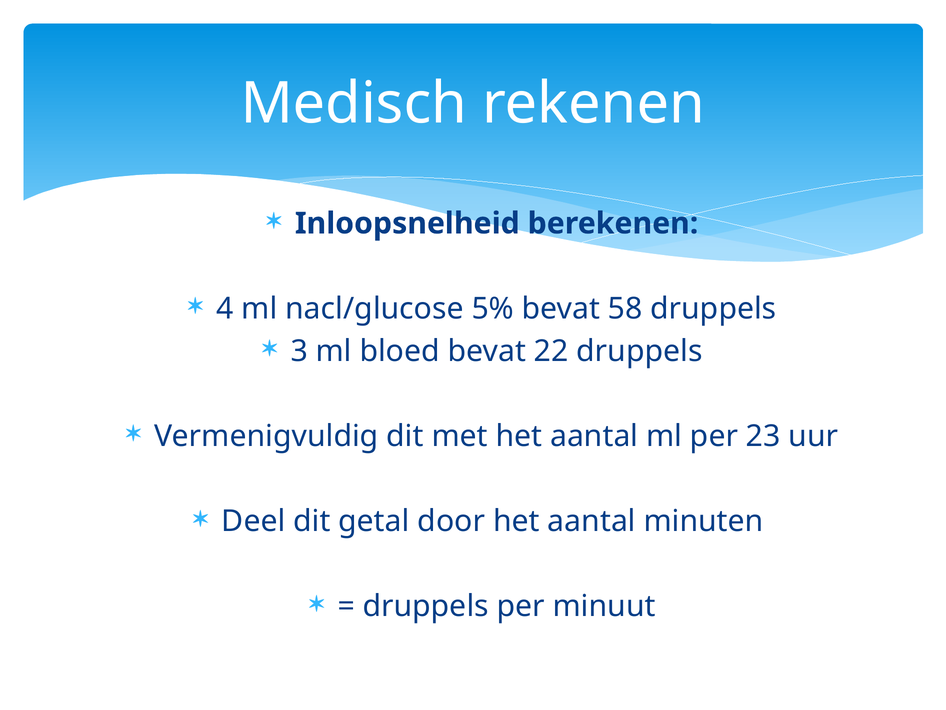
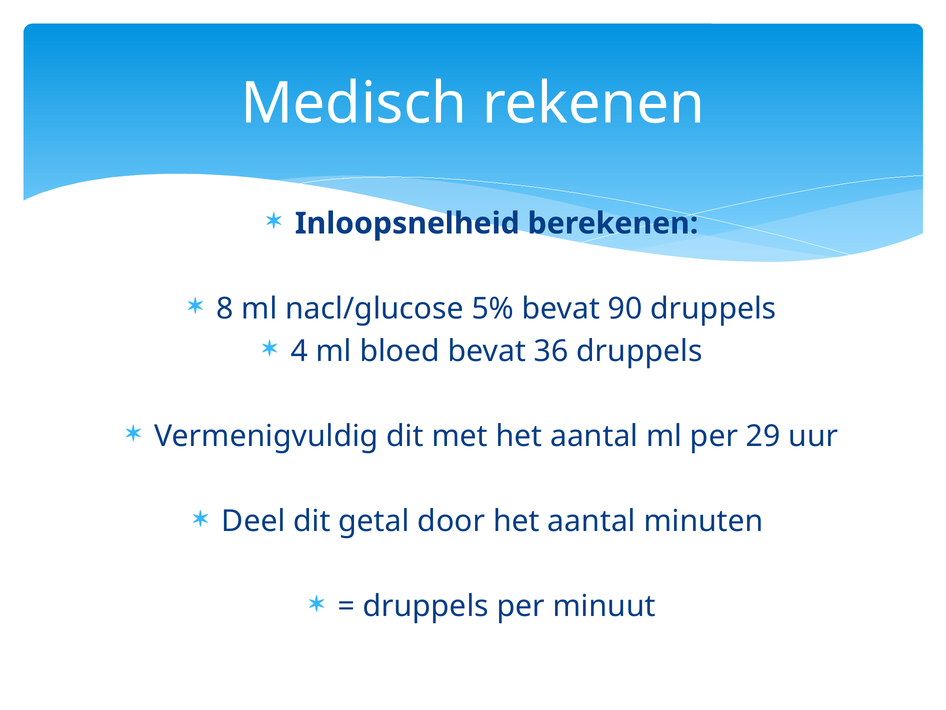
4: 4 -> 8
58: 58 -> 90
3: 3 -> 4
22: 22 -> 36
23: 23 -> 29
